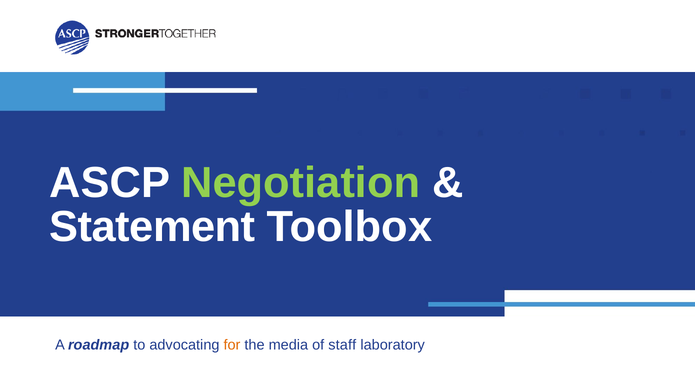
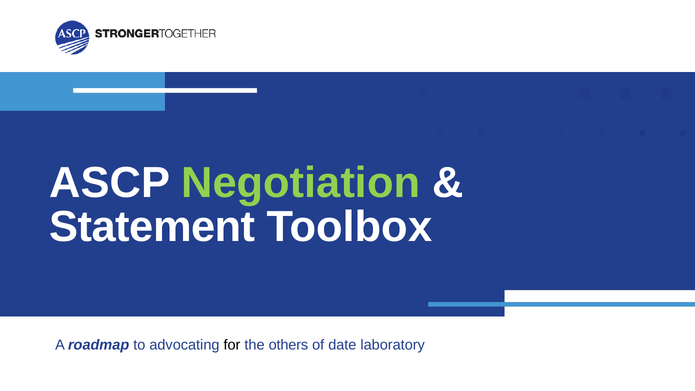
for colour: orange -> black
media: media -> others
staff: staff -> date
